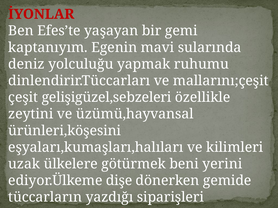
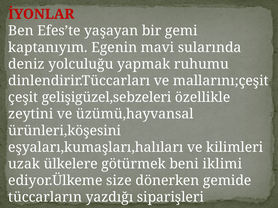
yerini: yerini -> iklimi
dişe: dişe -> size
